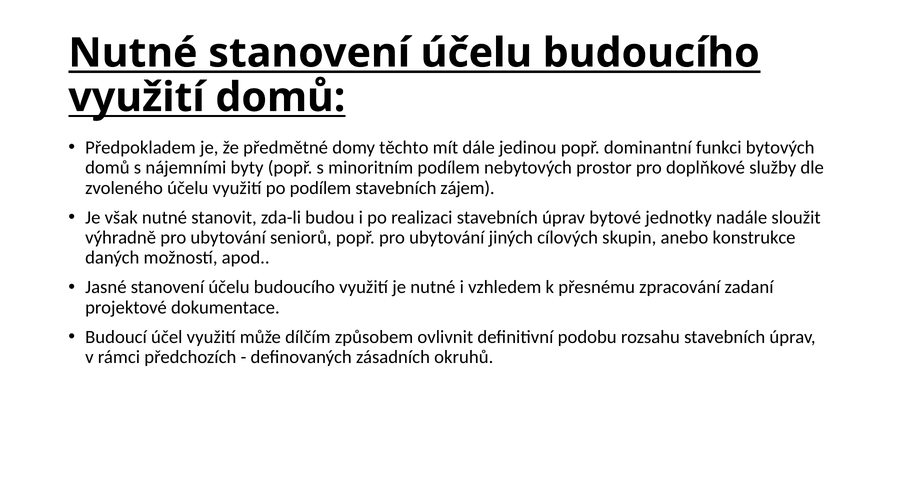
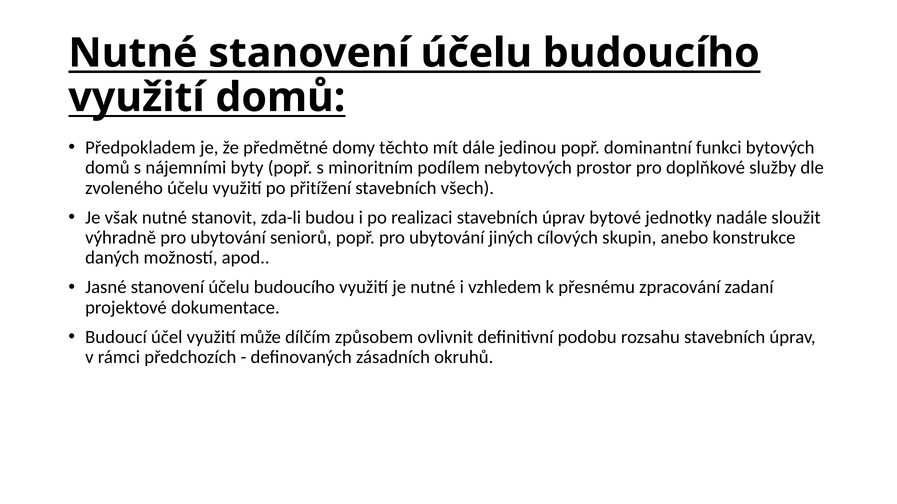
po podílem: podílem -> přitížení
zájem: zájem -> všech
